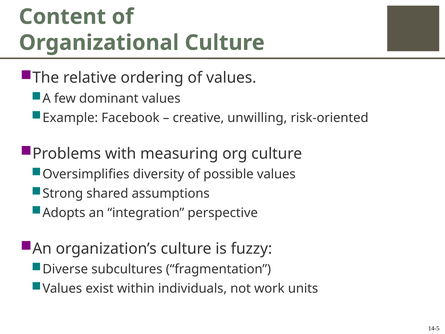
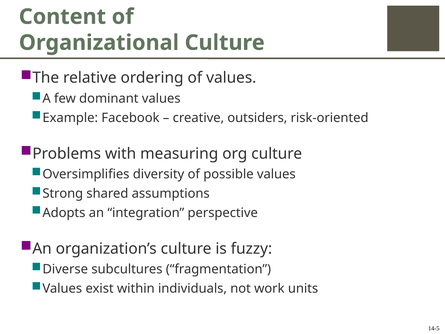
unwilling: unwilling -> outsiders
